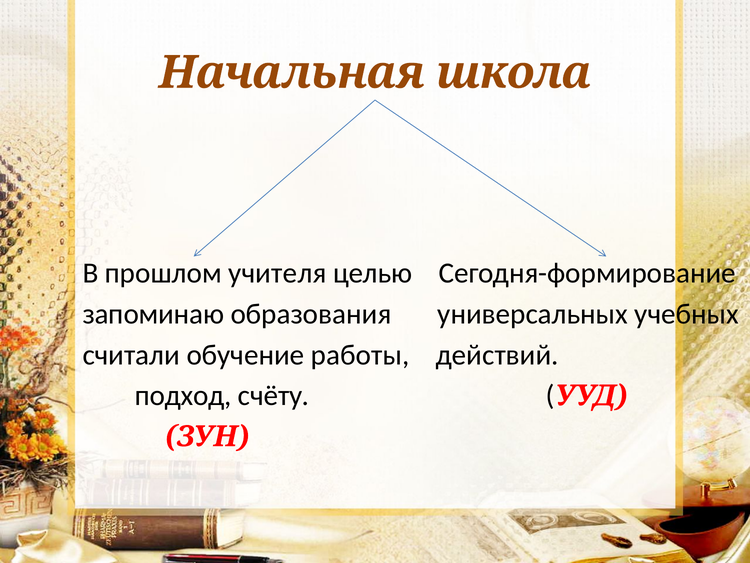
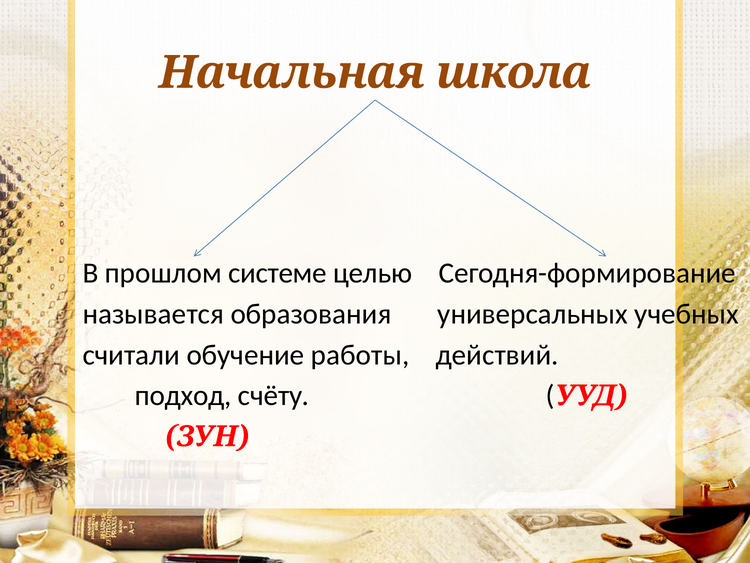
учителя: учителя -> системе
запоминаю: запоминаю -> называется
